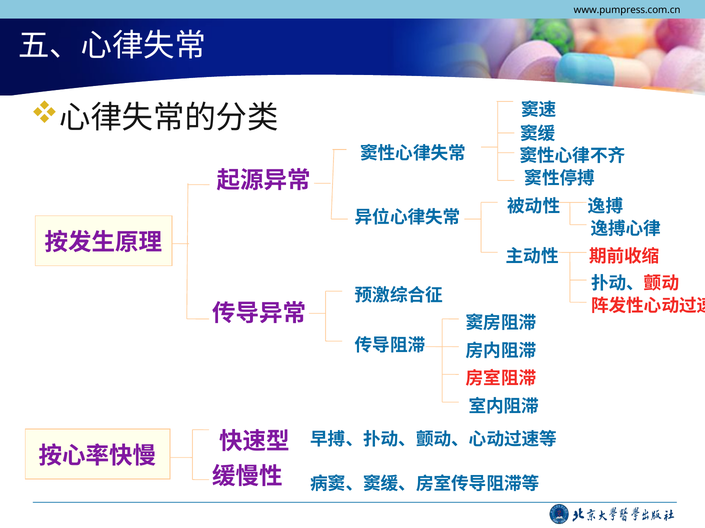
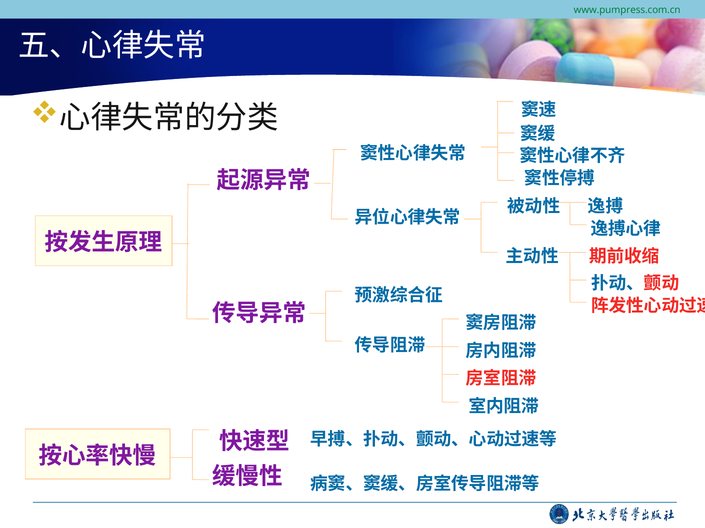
www.pumpress.com.cn colour: black -> green
